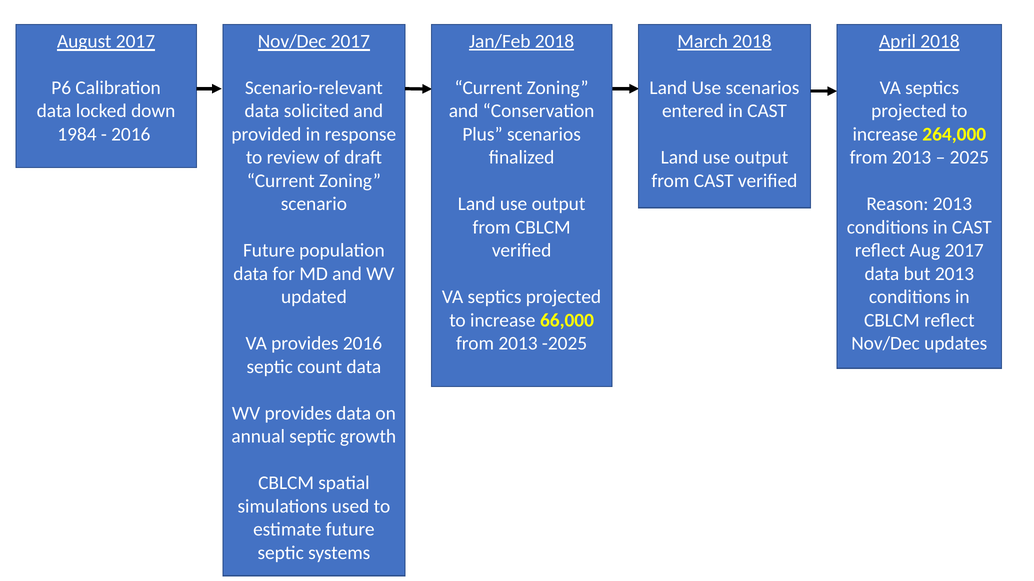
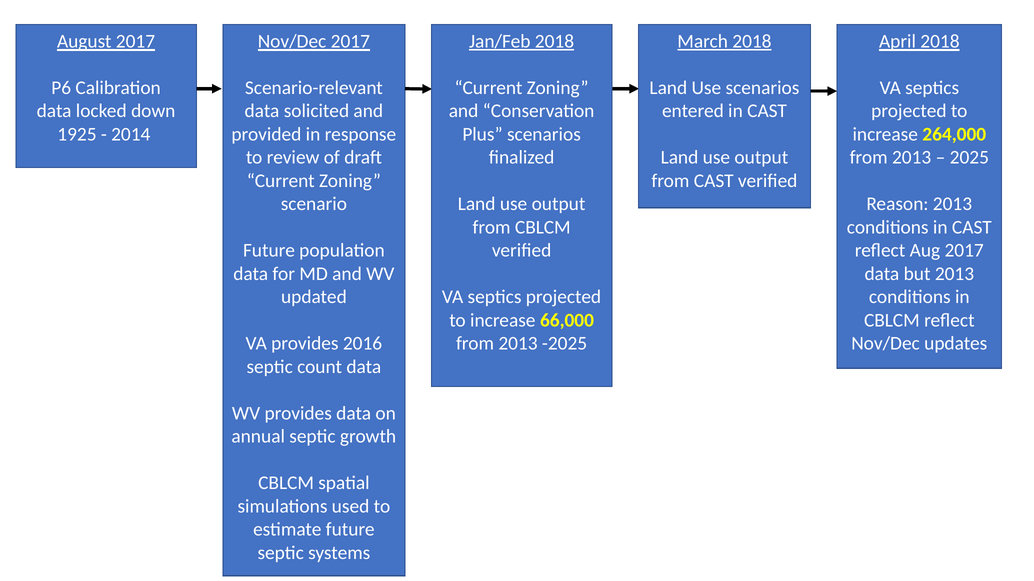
1984: 1984 -> 1925
2016 at (131, 134): 2016 -> 2014
